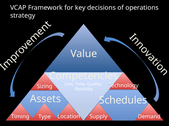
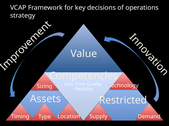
Schedules: Schedules -> Restricted
